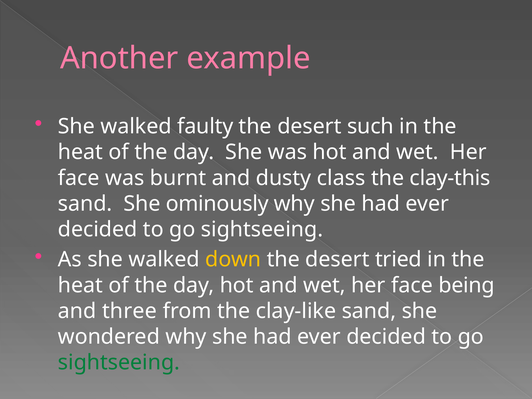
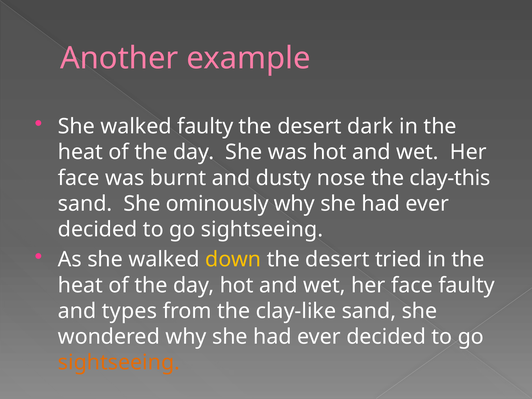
such: such -> dark
class: class -> nose
face being: being -> faulty
three: three -> types
sightseeing at (119, 362) colour: green -> orange
